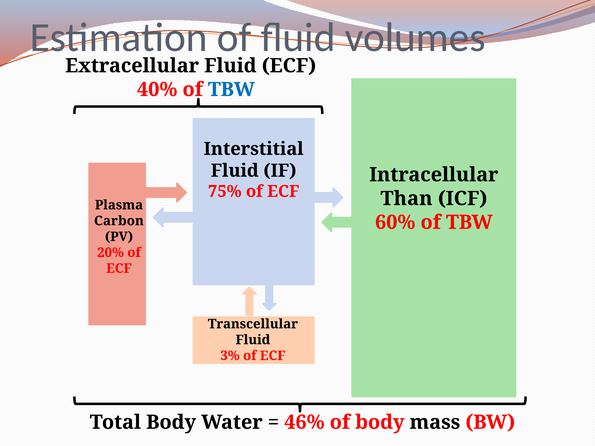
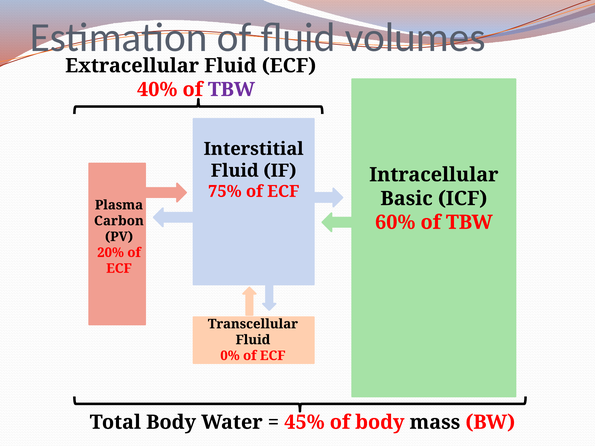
TBW at (231, 90) colour: blue -> purple
Than: Than -> Basic
3%: 3% -> 0%
46%: 46% -> 45%
